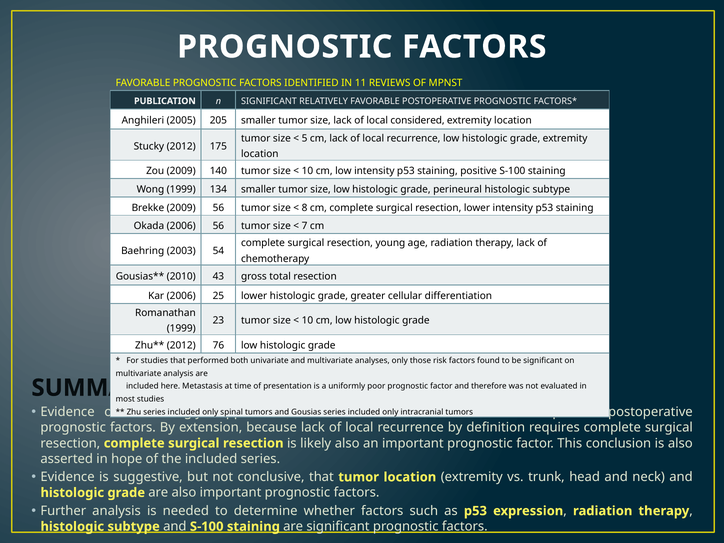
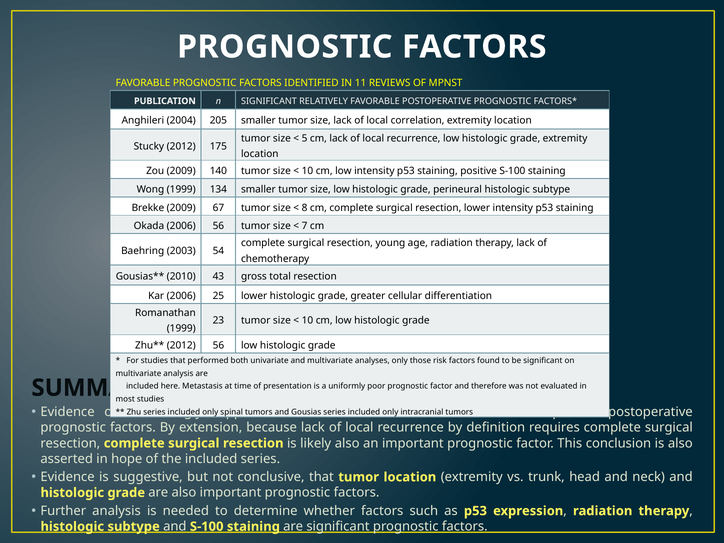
2005: 2005 -> 2004
considered: considered -> correlation
2009 56: 56 -> 67
2012 76: 76 -> 56
